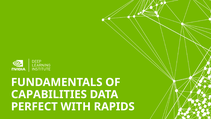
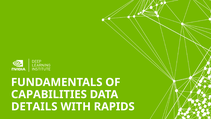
PERFECT: PERFECT -> DETAILS
